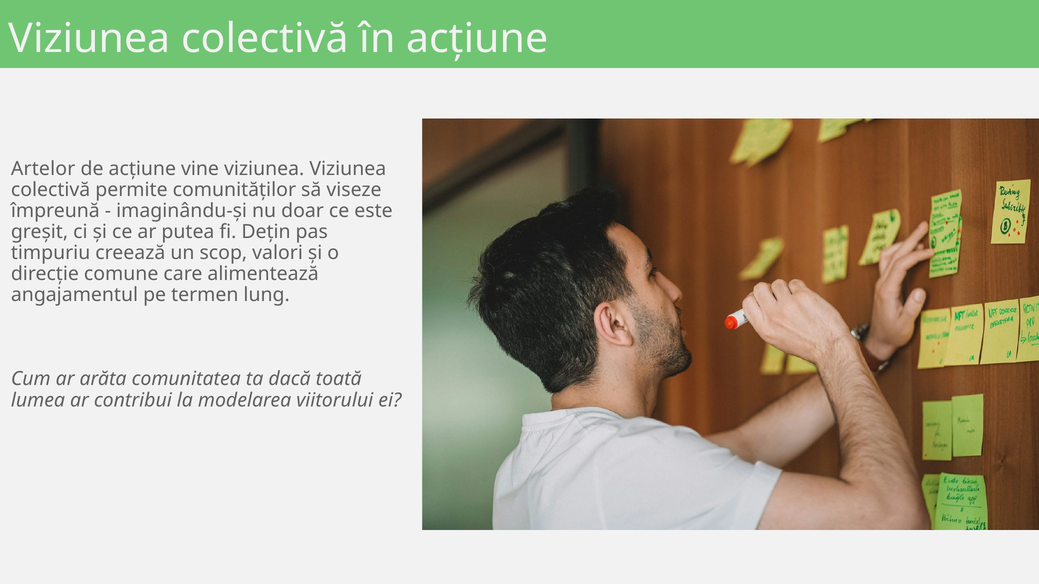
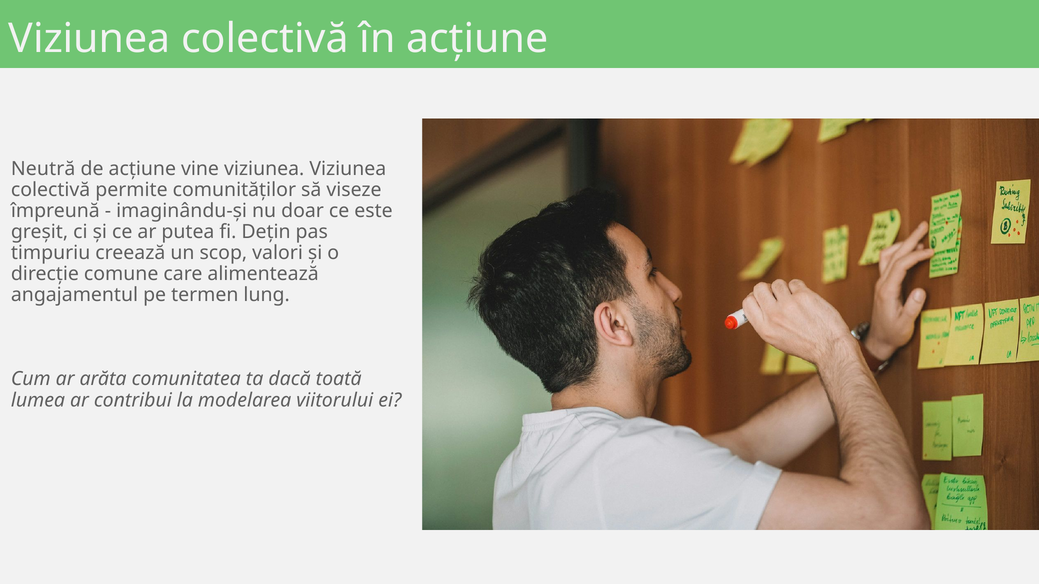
Artelor: Artelor -> Neutră
